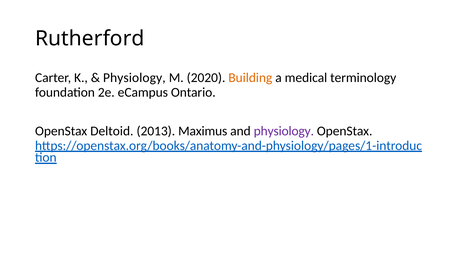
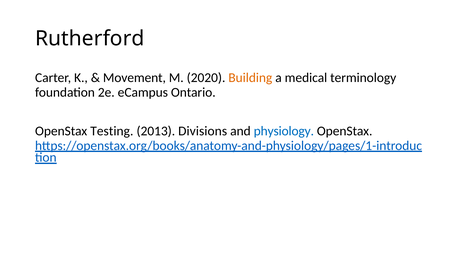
Physiology at (134, 78): Physiology -> Movement
Deltoid: Deltoid -> Testing
Maximus: Maximus -> Divisions
physiology at (284, 131) colour: purple -> blue
